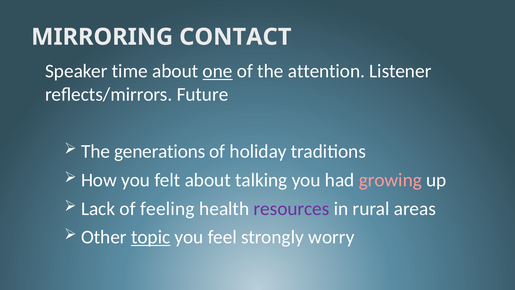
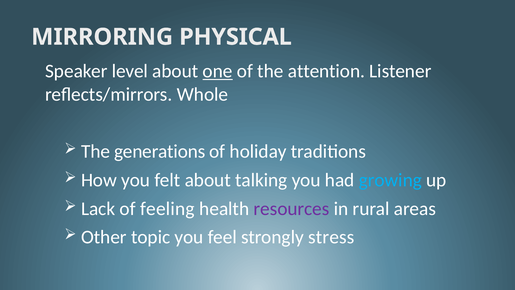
CONTACT: CONTACT -> PHYSICAL
time: time -> level
Future: Future -> Whole
growing colour: pink -> light blue
topic underline: present -> none
worry: worry -> stress
